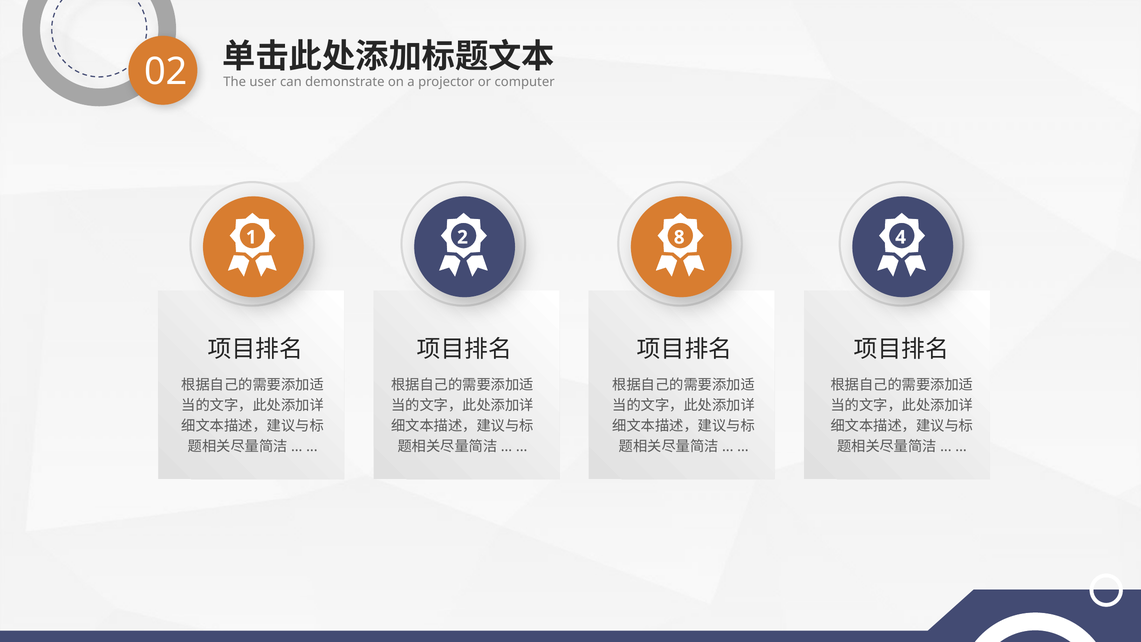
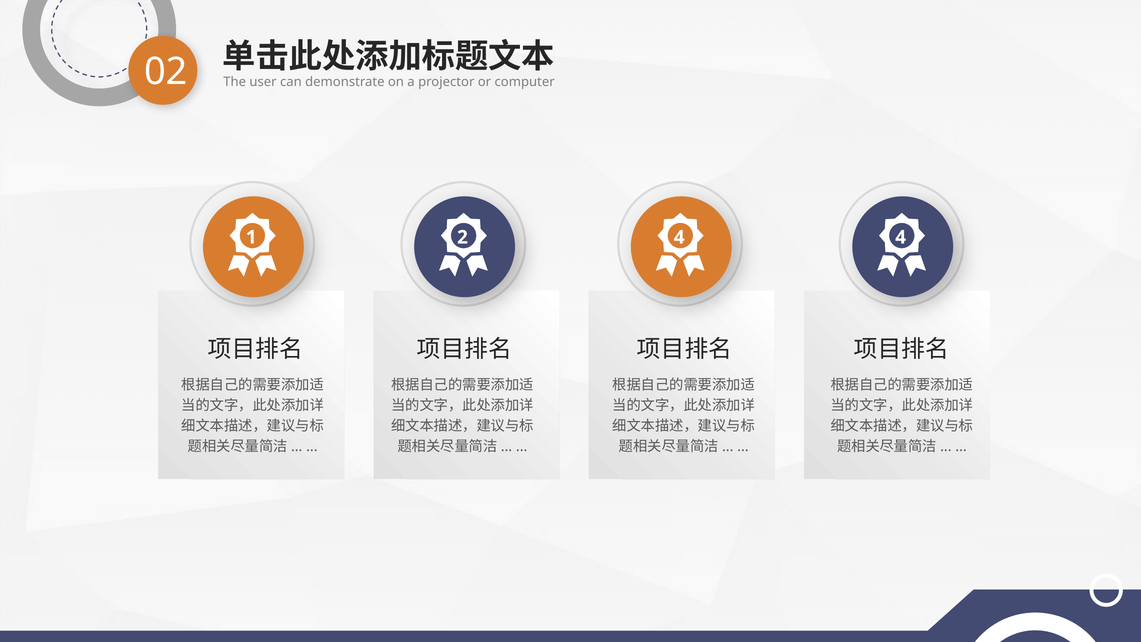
2 8: 8 -> 4
